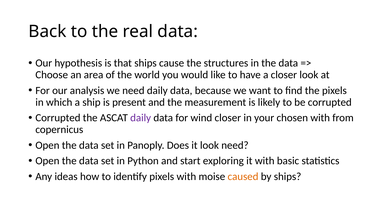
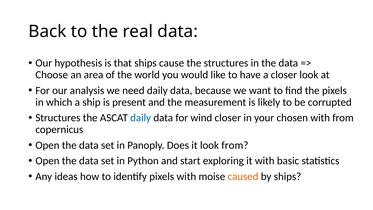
Corrupted at (58, 118): Corrupted -> Structures
daily at (141, 118) colour: purple -> blue
look need: need -> from
